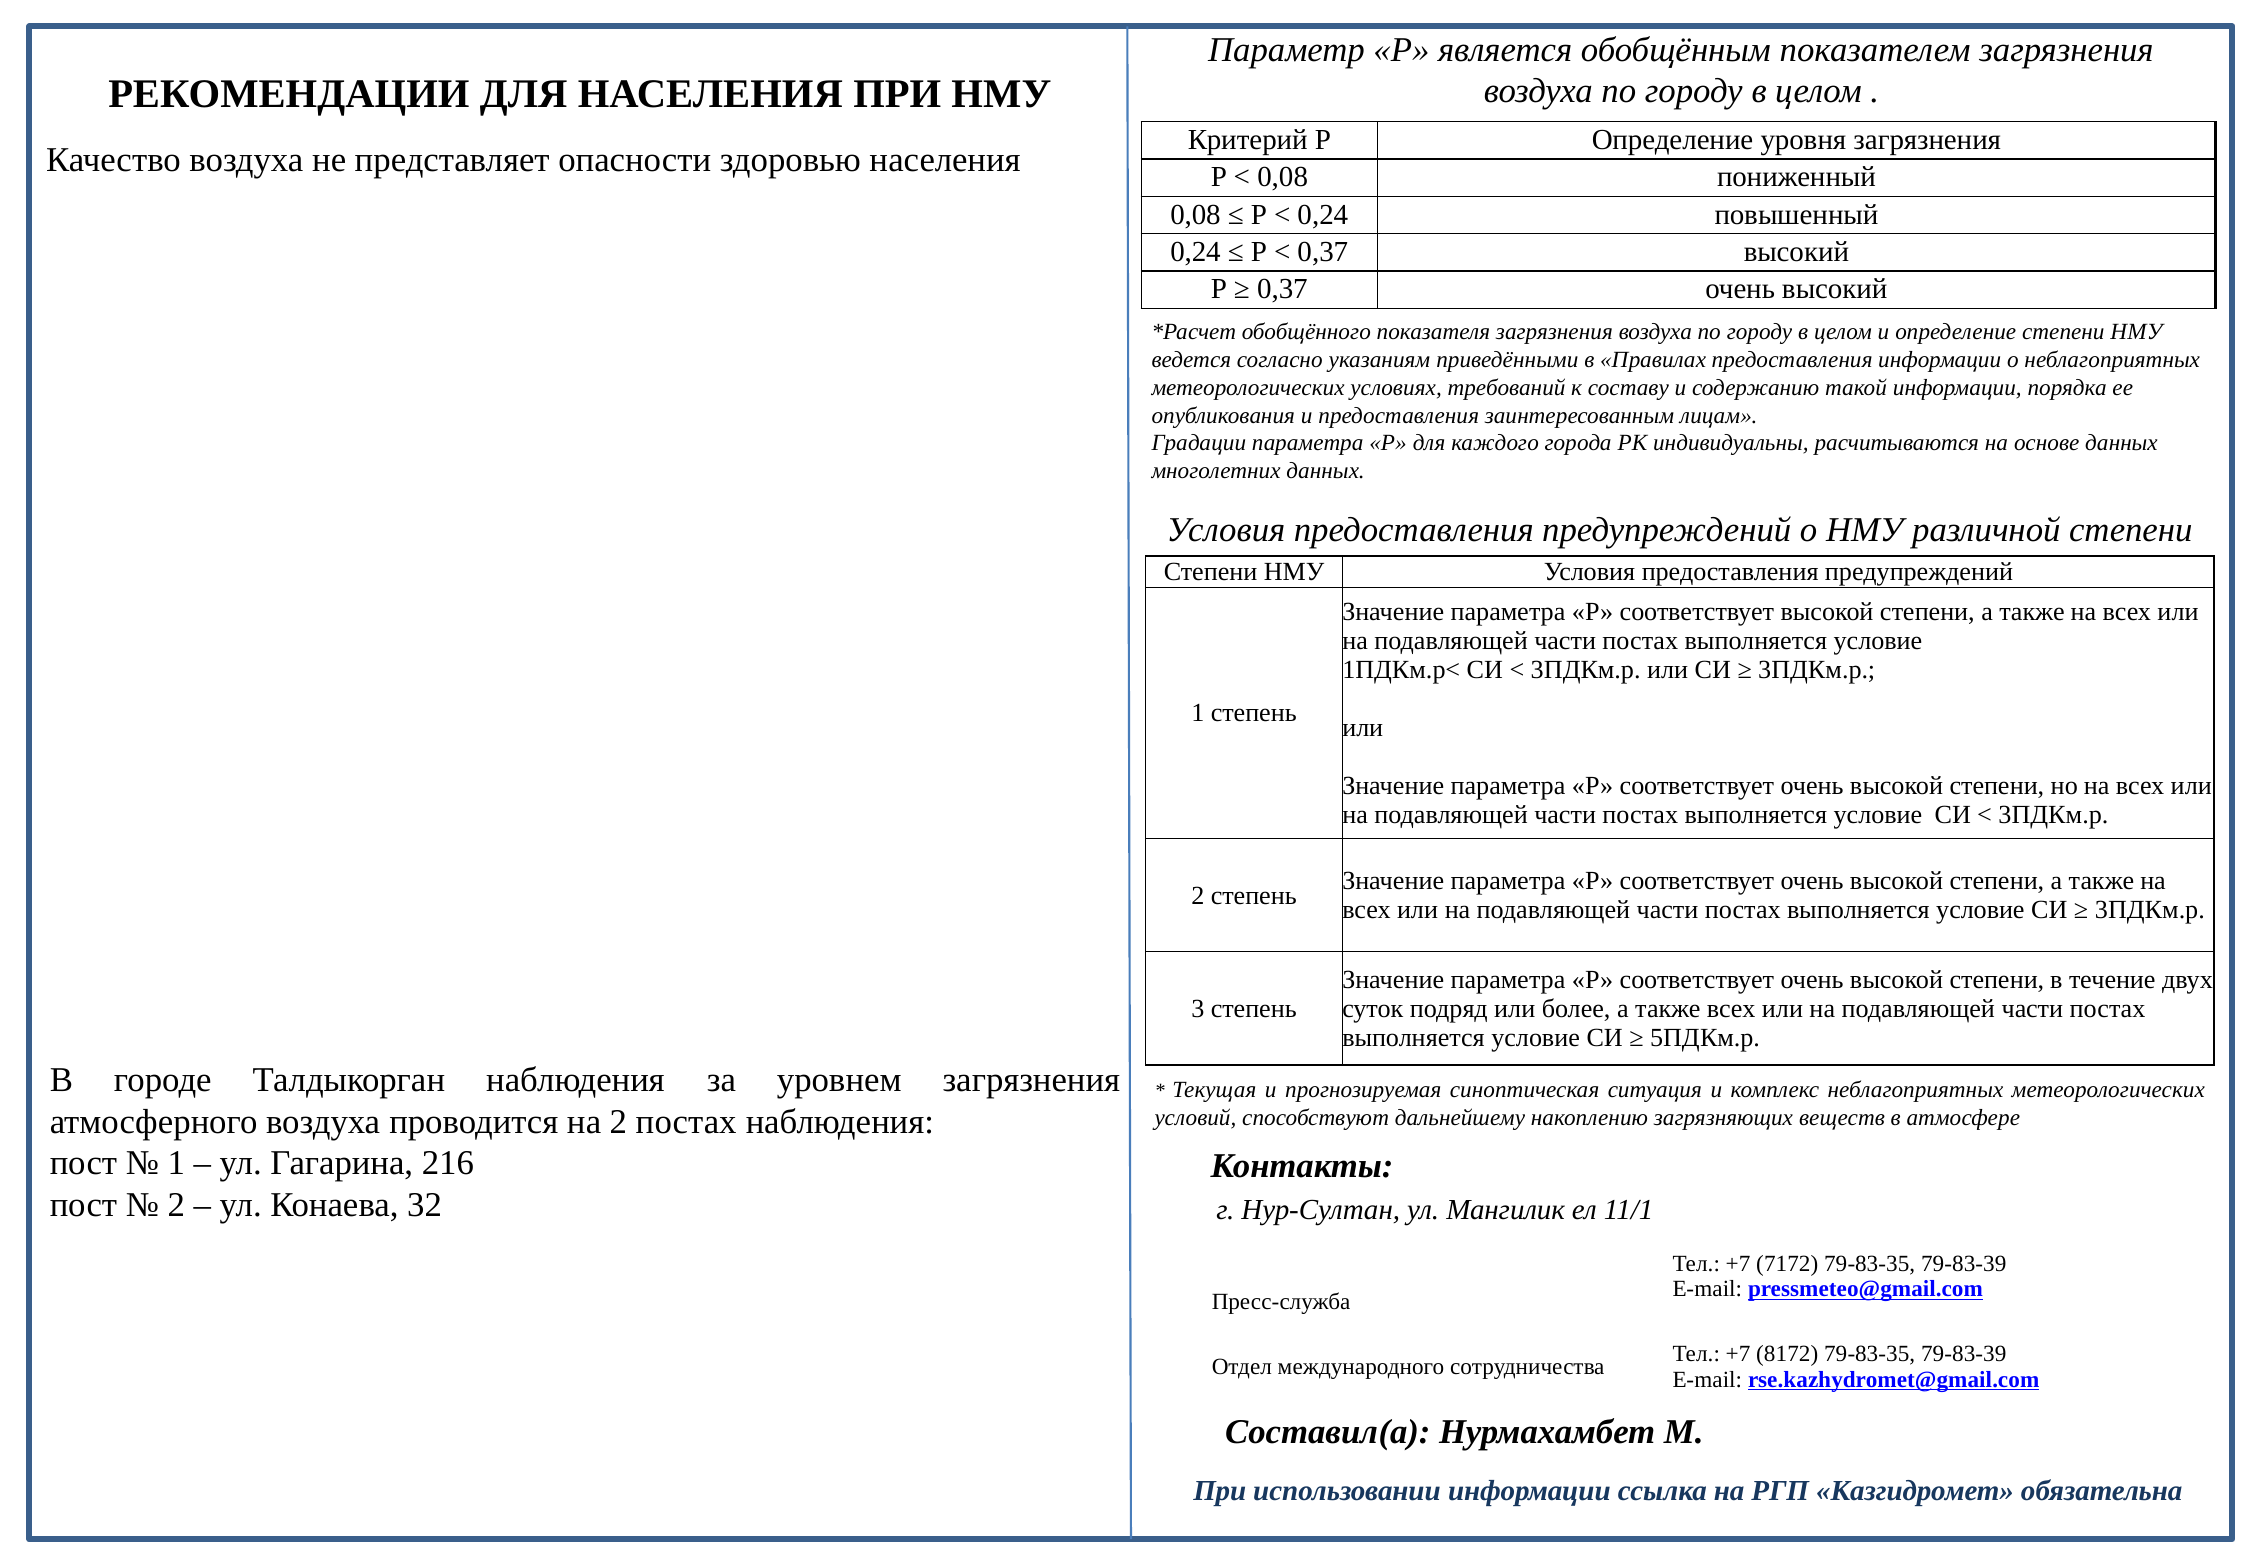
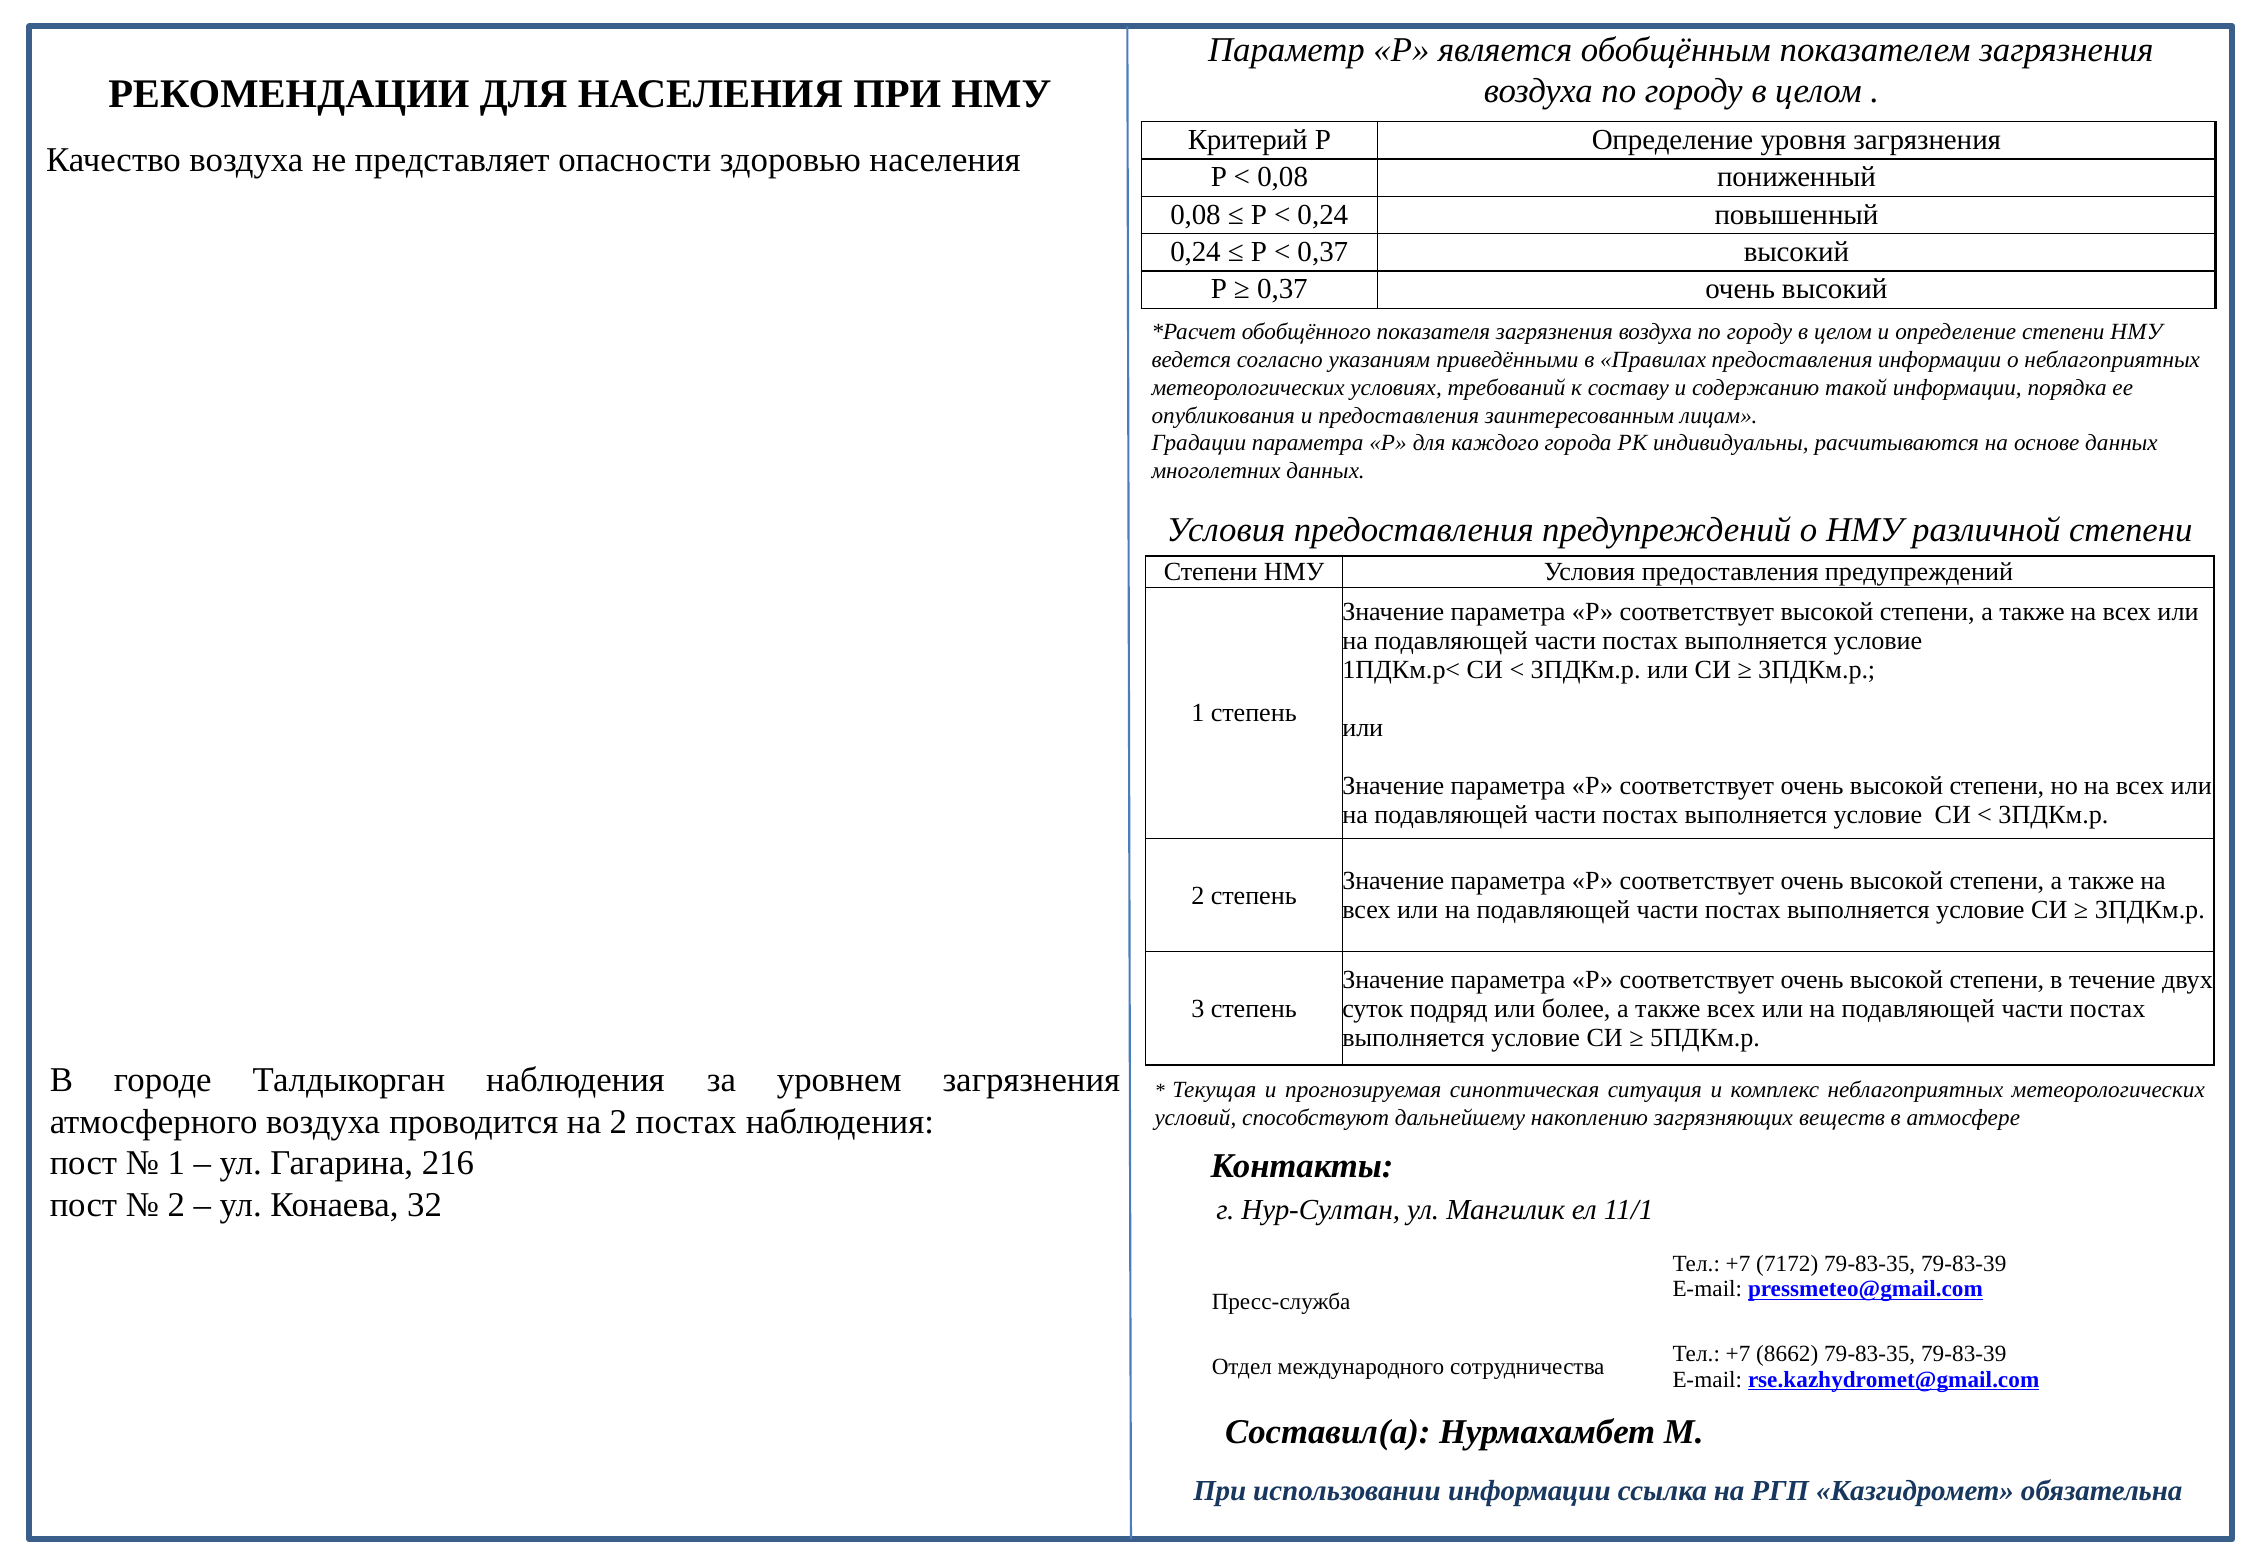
8172: 8172 -> 8662
